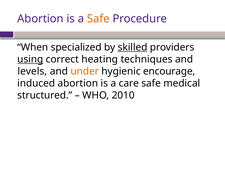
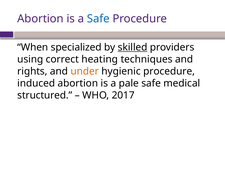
Safe at (98, 19) colour: orange -> blue
using underline: present -> none
levels: levels -> rights
hygienic encourage: encourage -> procedure
care: care -> pale
2010: 2010 -> 2017
